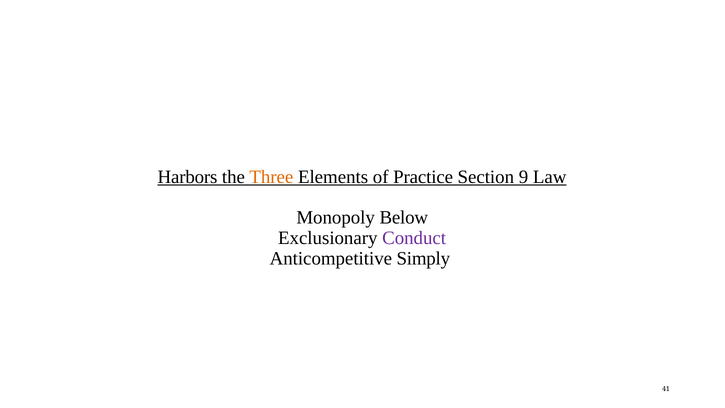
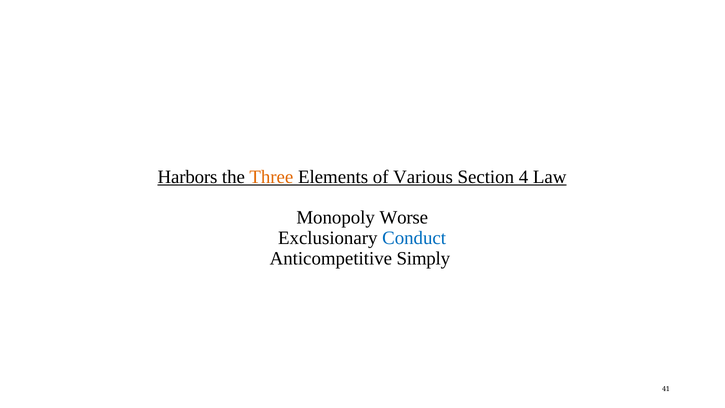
Practice: Practice -> Various
9: 9 -> 4
Below: Below -> Worse
Conduct colour: purple -> blue
